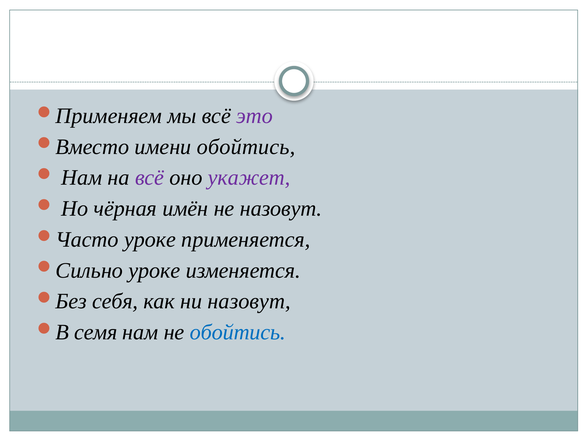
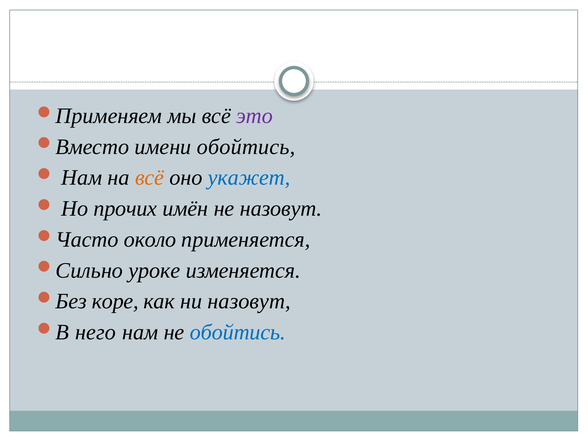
всё at (150, 178) colour: purple -> orange
укажет colour: purple -> blue
чёрная: чёрная -> прочих
уроке at (150, 239): уроке -> около
себя: себя -> коре
семя: семя -> него
